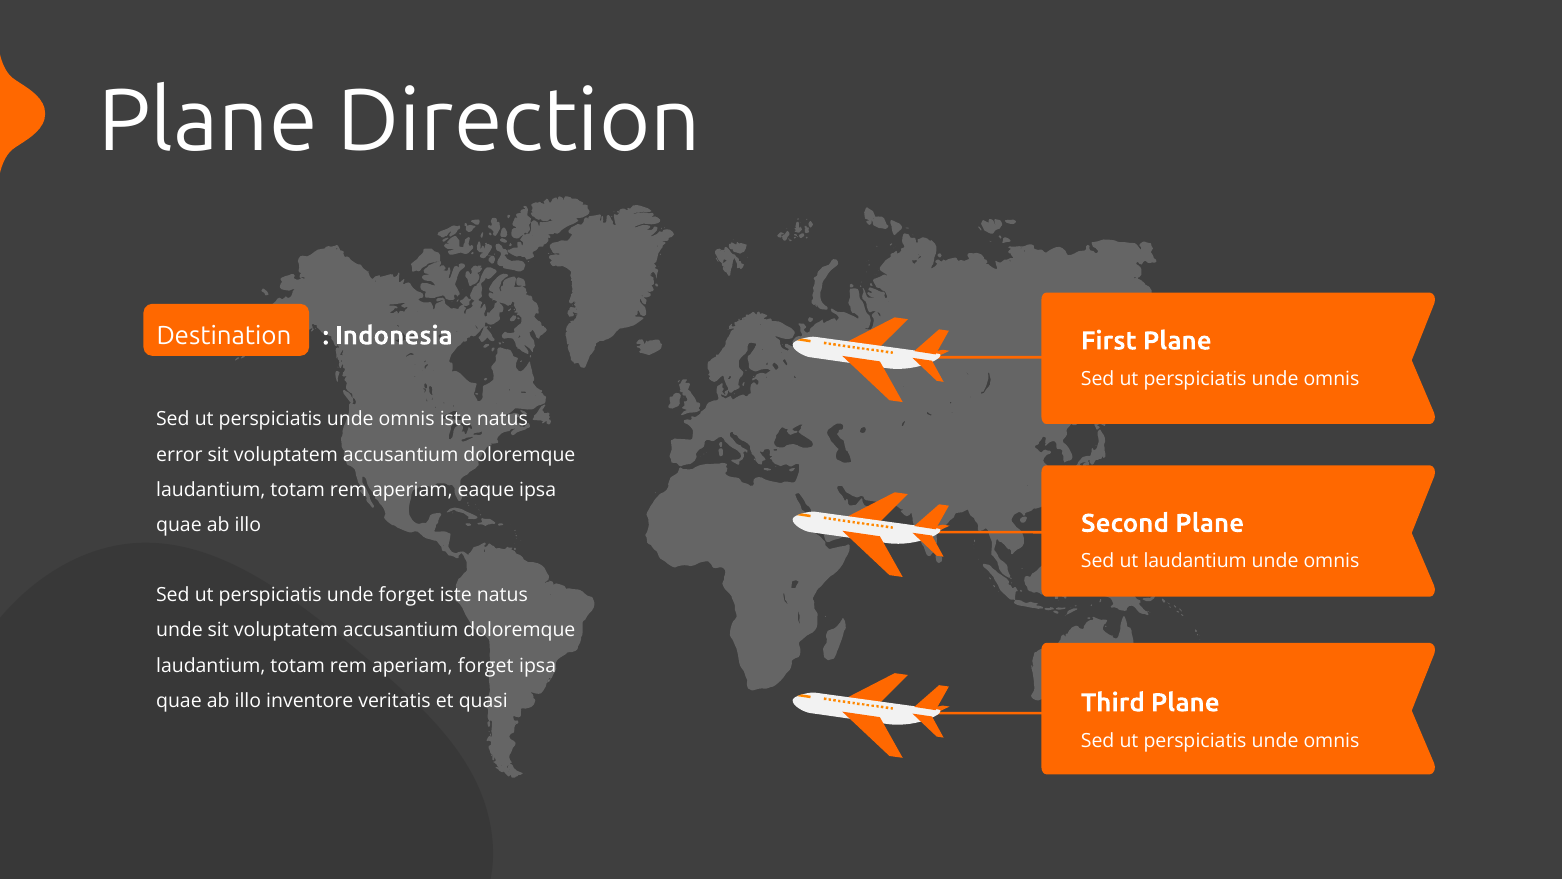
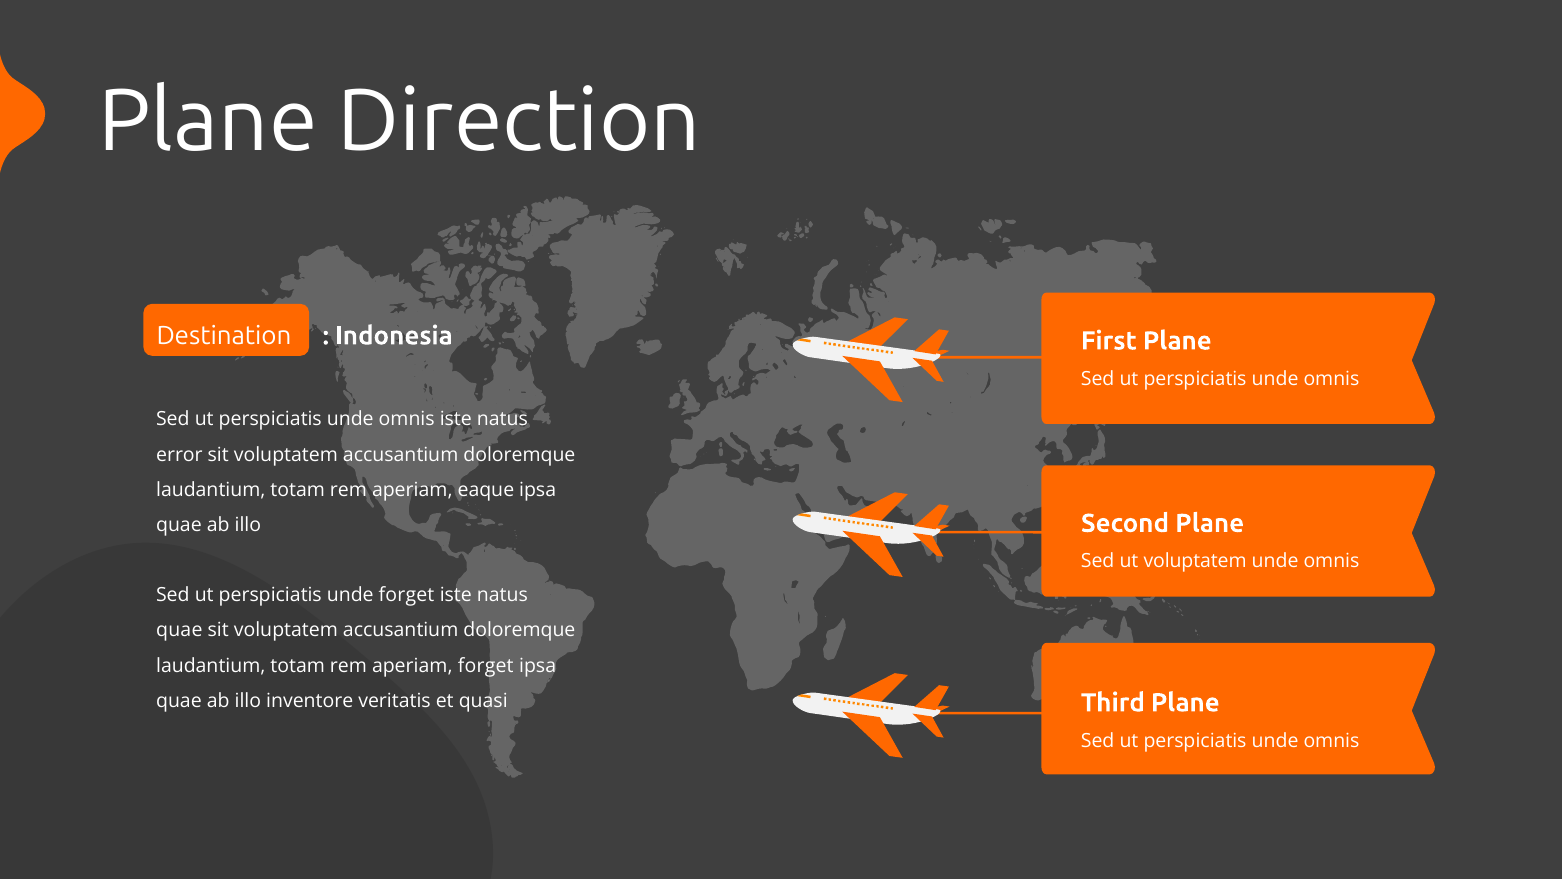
ut laudantium: laudantium -> voluptatem
unde at (179, 630): unde -> quae
